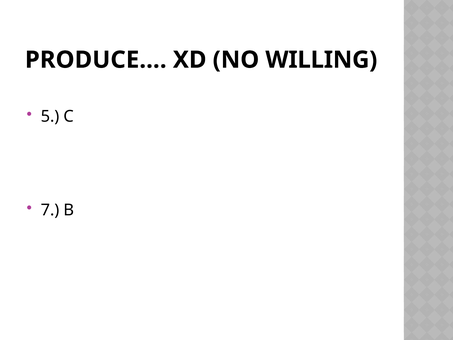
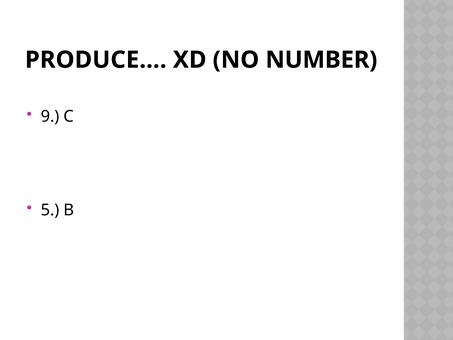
WILLING: WILLING -> NUMBER
5: 5 -> 9
7: 7 -> 5
